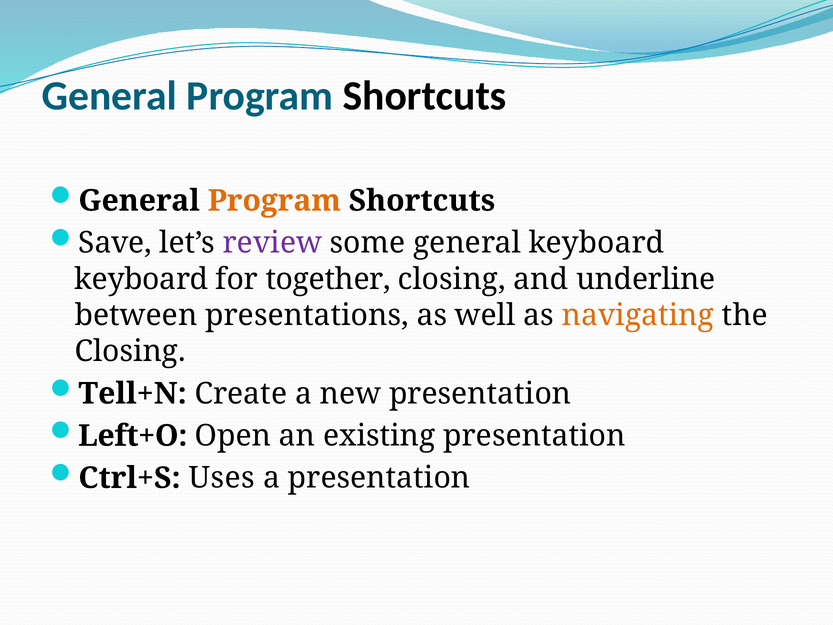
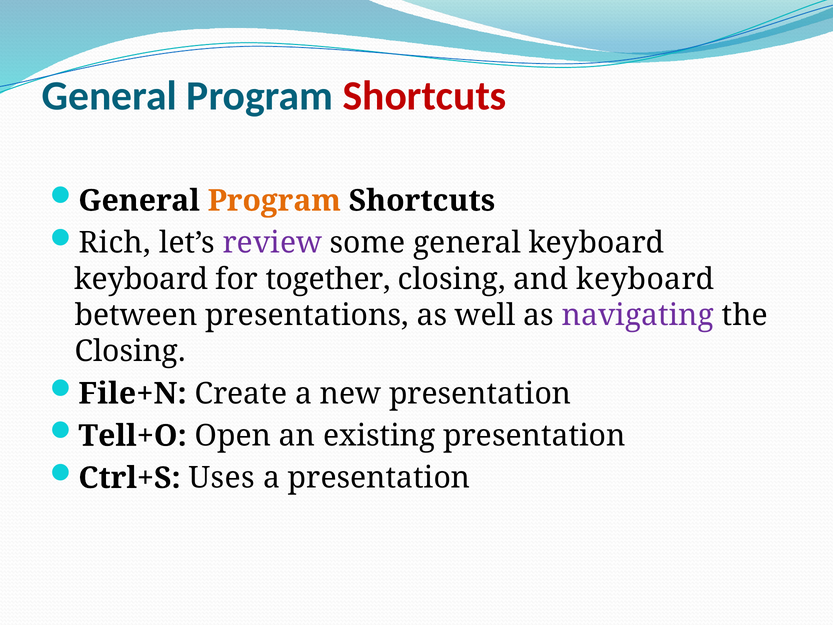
Shortcuts at (425, 96) colour: black -> red
Save: Save -> Rich
and underline: underline -> keyboard
navigating colour: orange -> purple
Tell+N: Tell+N -> File+N
Left+O: Left+O -> Tell+O
